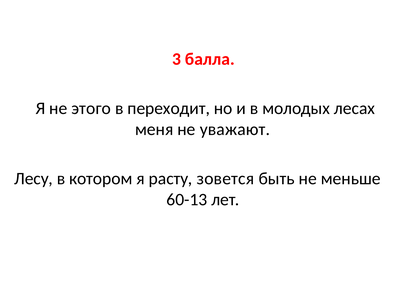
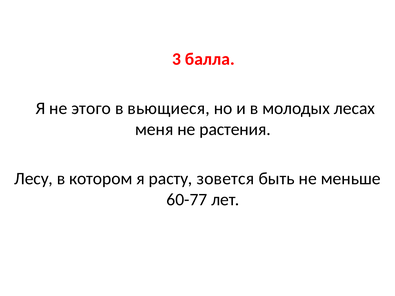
переходит: переходит -> вьющиеся
уважают: уважают -> растения
60-13: 60-13 -> 60-77
